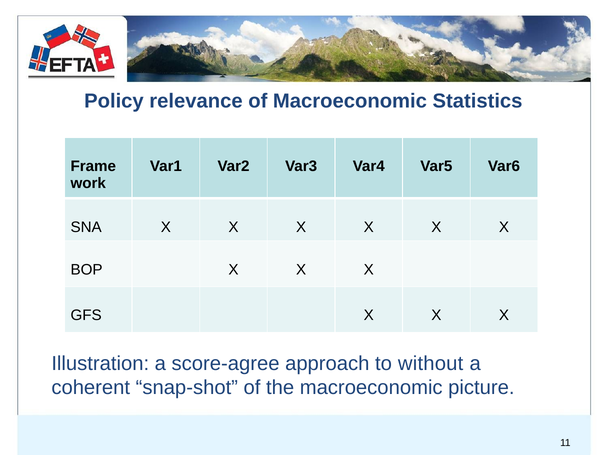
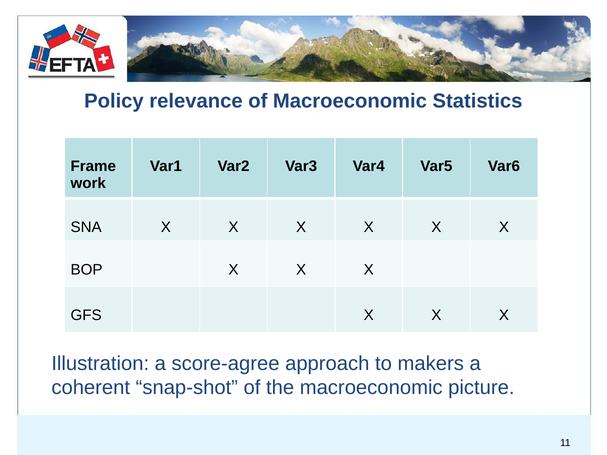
without: without -> makers
